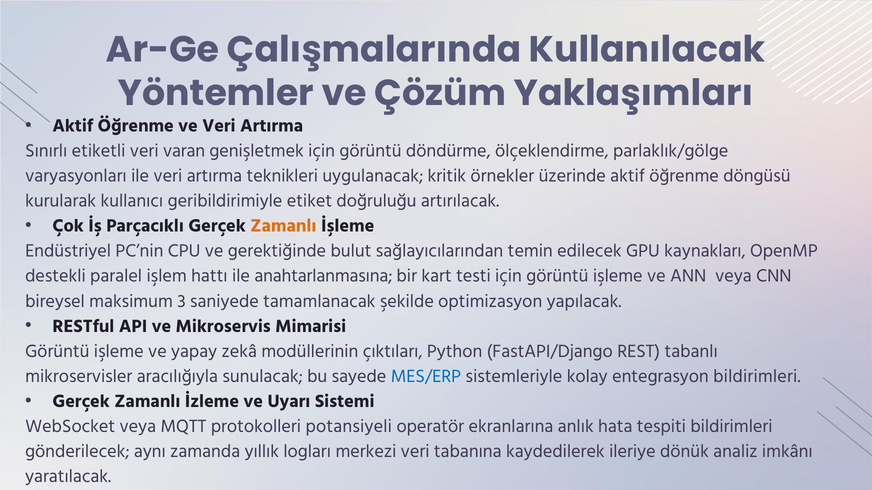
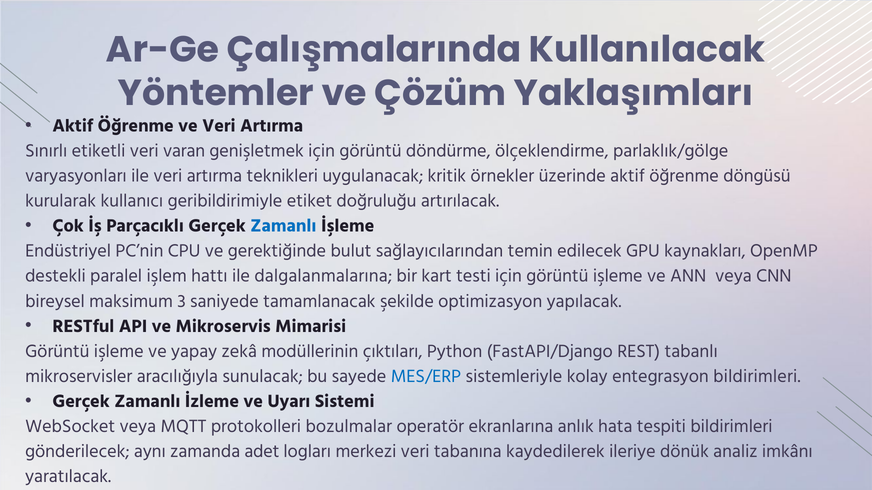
Zamanlı at (283, 226) colour: orange -> blue
anahtarlanmasına: anahtarlanmasına -> dalgalanmalarına
potansiyeli: potansiyeli -> bozulmalar
yıllık: yıllık -> adet
